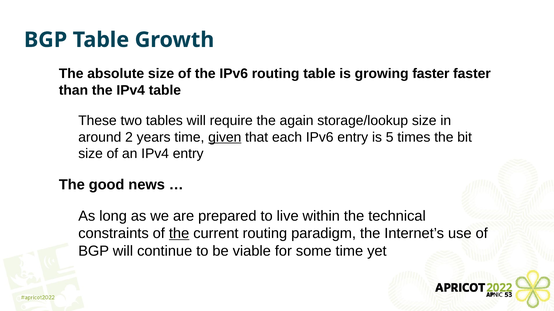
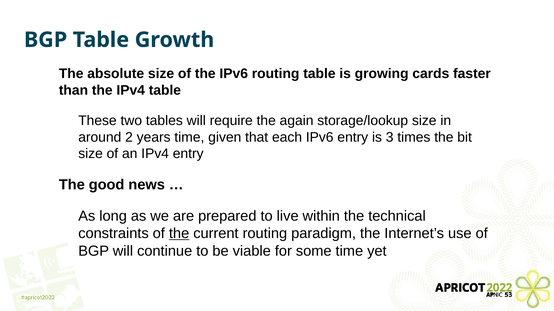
growing faster: faster -> cards
given underline: present -> none
5: 5 -> 3
